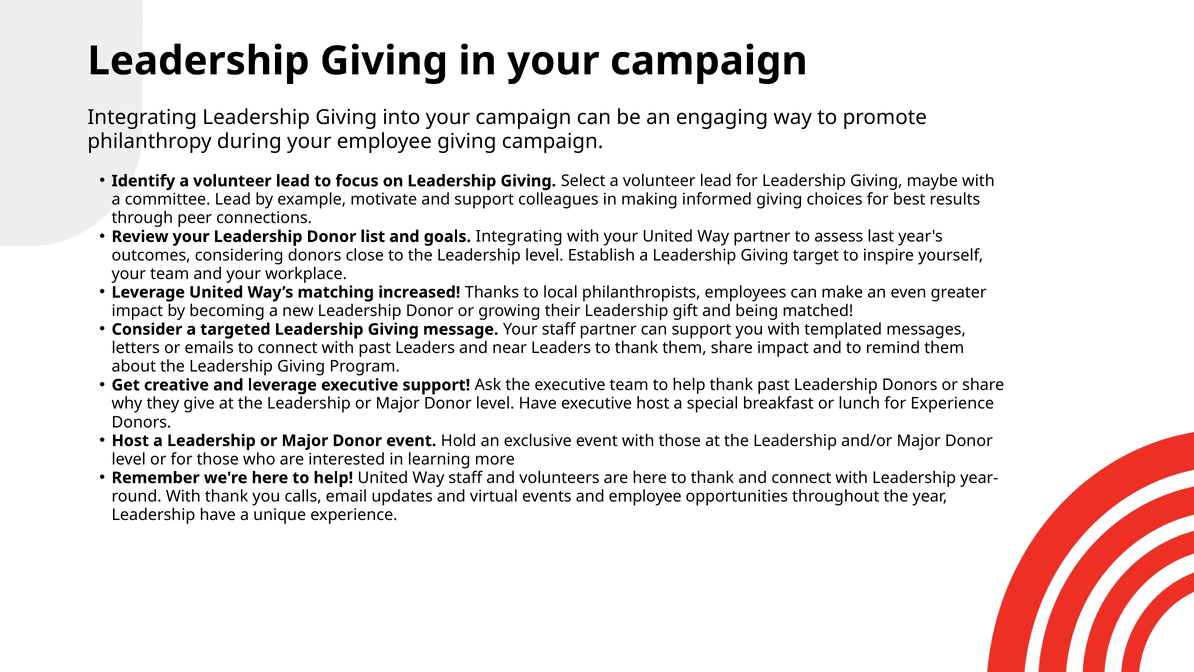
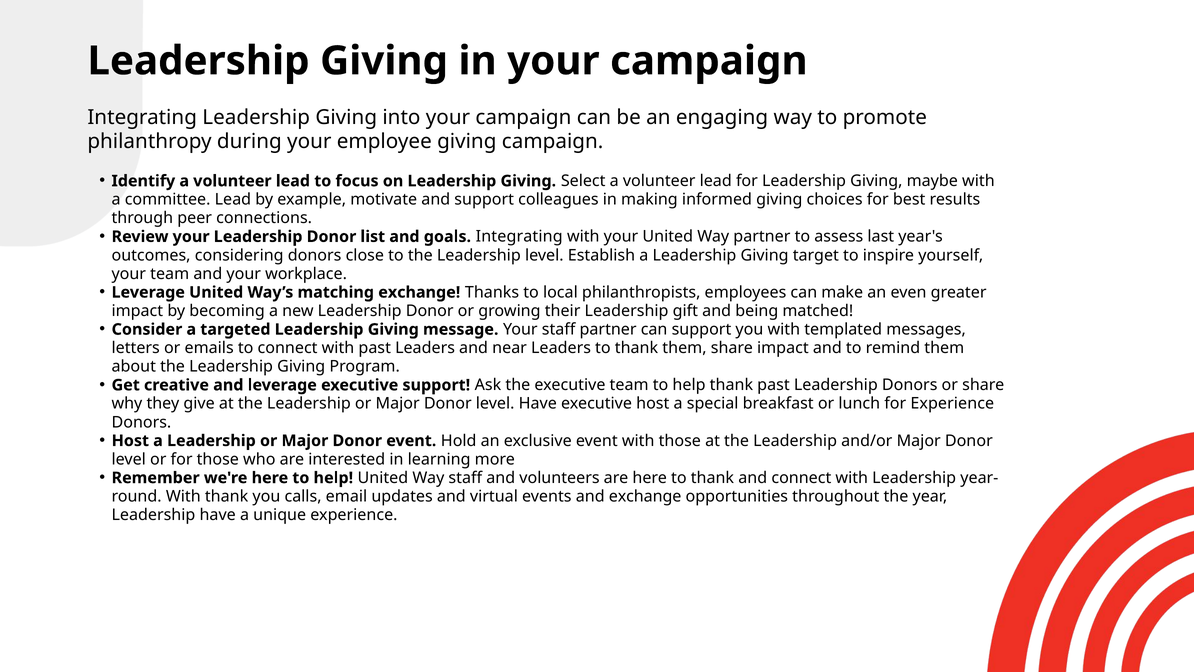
matching increased: increased -> exchange
and employee: employee -> exchange
